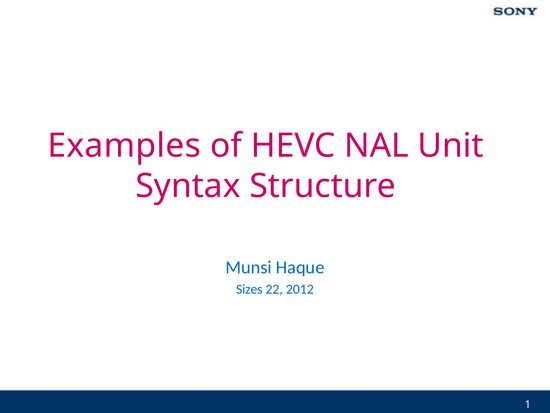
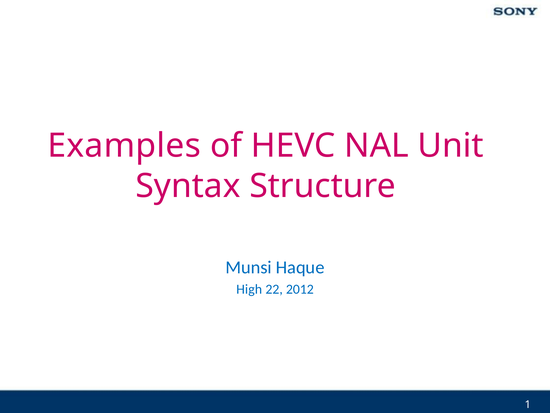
Sizes: Sizes -> High
